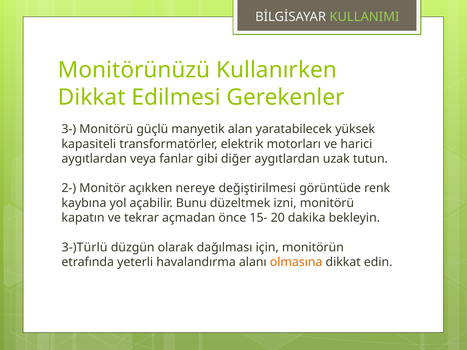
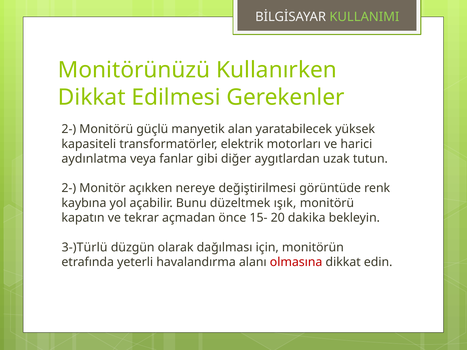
3- at (69, 129): 3- -> 2-
aygıtlardan at (94, 159): aygıtlardan -> aydınlatma
izni: izni -> ışık
olmasına colour: orange -> red
